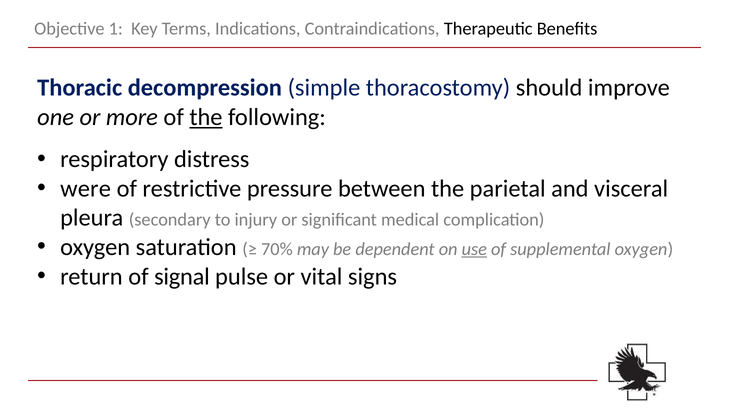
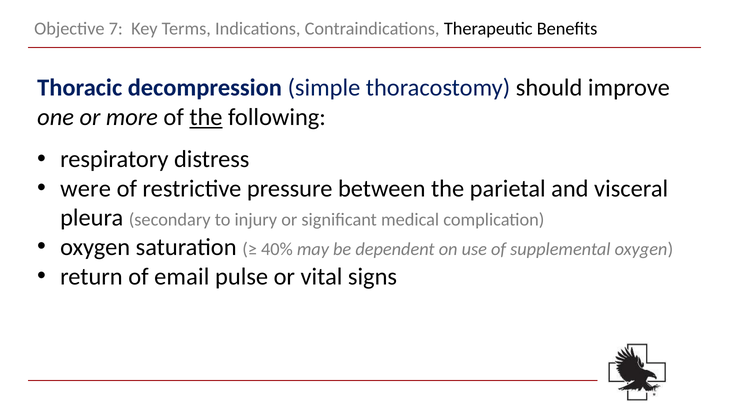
1: 1 -> 7
70%: 70% -> 40%
use underline: present -> none
signal: signal -> email
